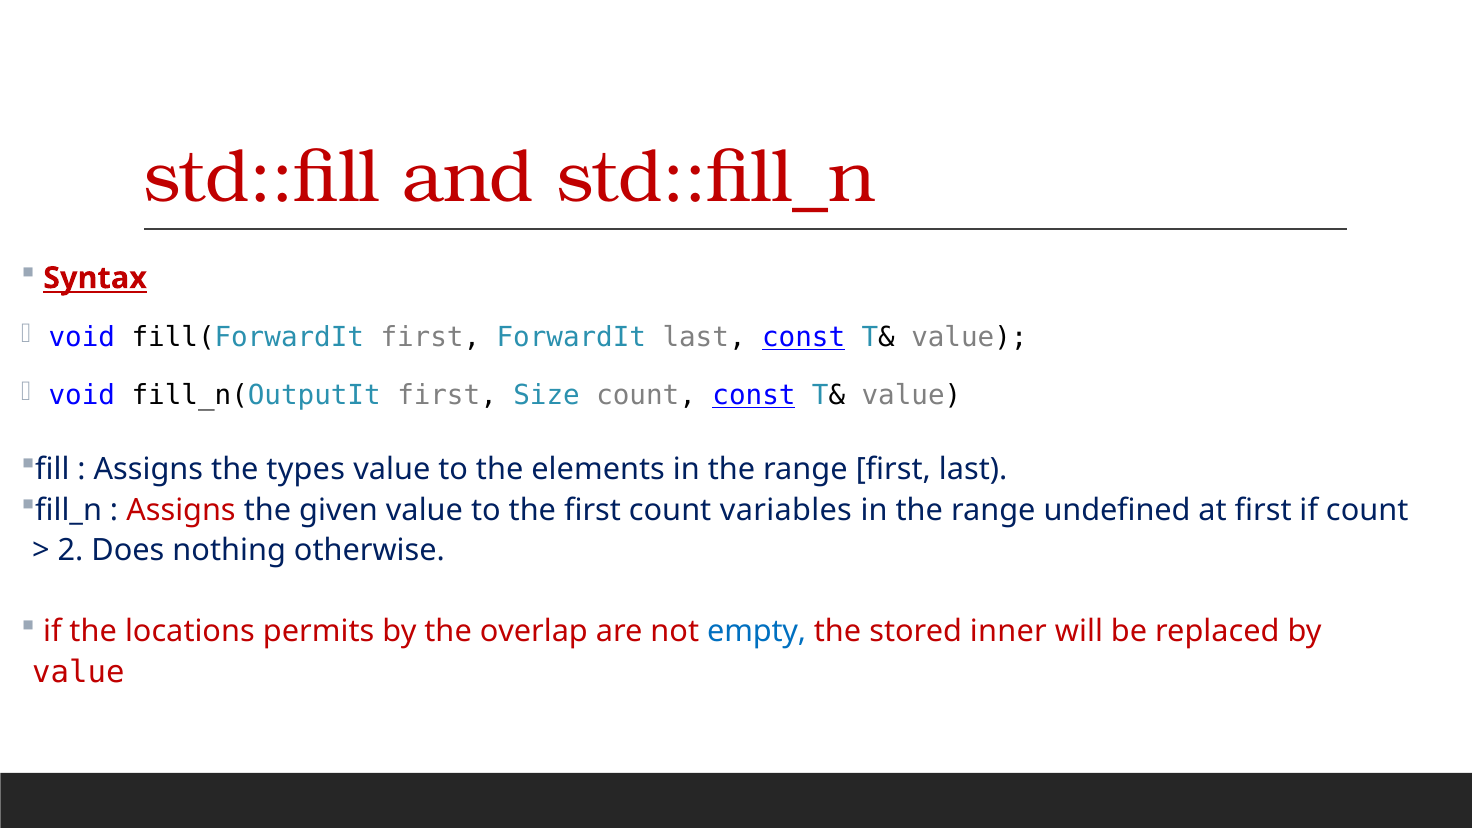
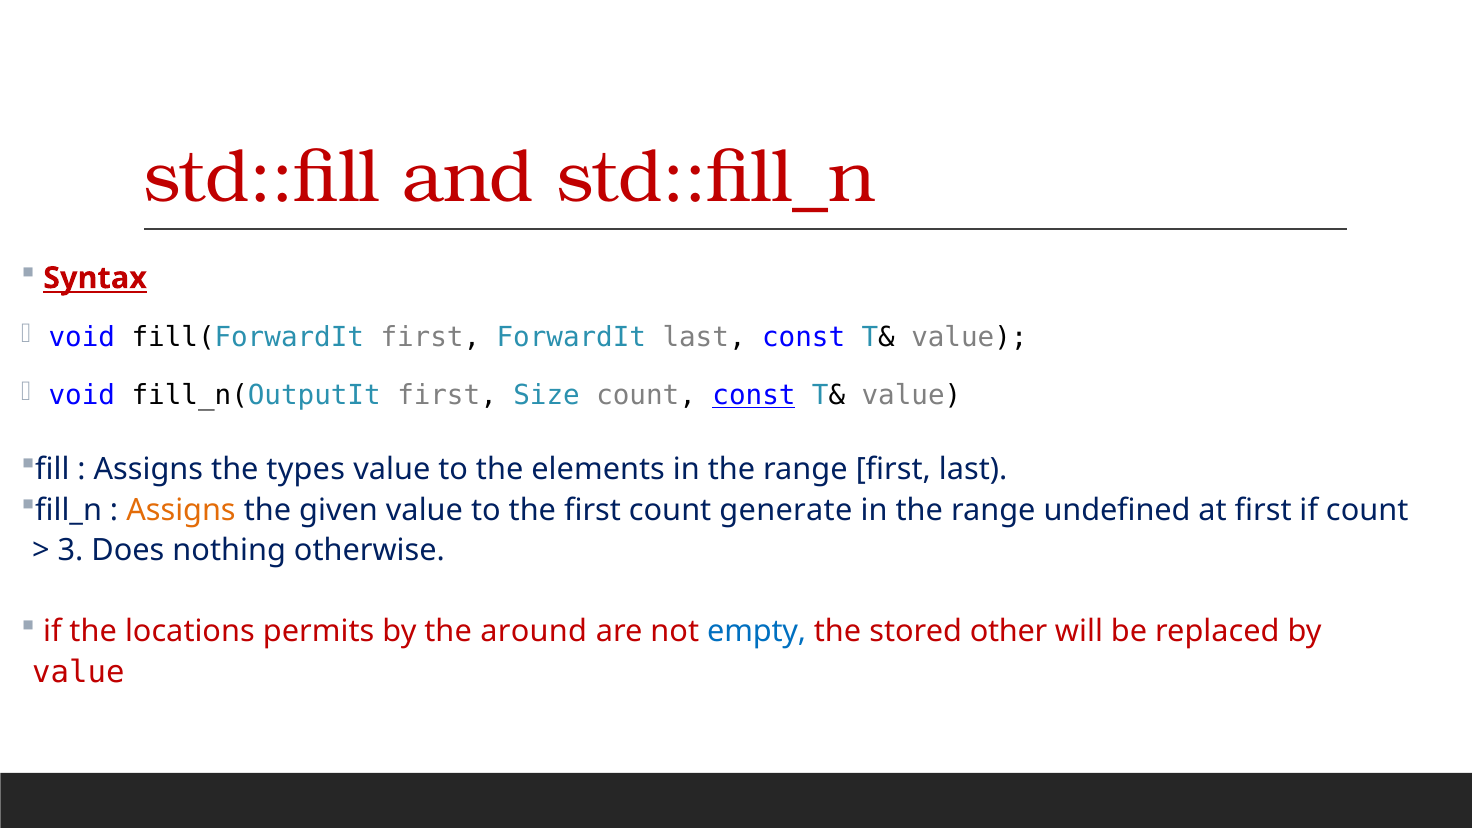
const at (804, 338) underline: present -> none
Assigns at (181, 510) colour: red -> orange
variables: variables -> generate
2: 2 -> 3
overlap: overlap -> around
inner: inner -> other
